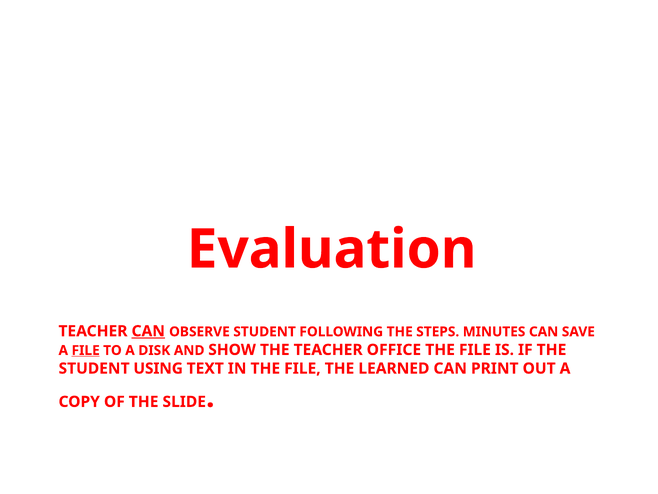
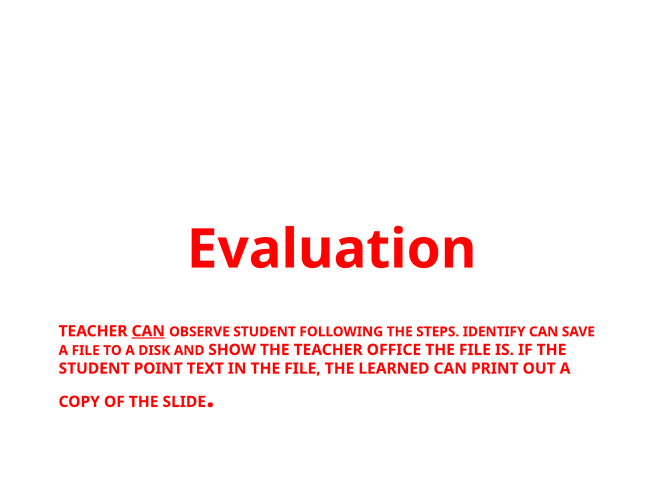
MINUTES: MINUTES -> IDENTIFY
FILE at (86, 350) underline: present -> none
USING: USING -> POINT
